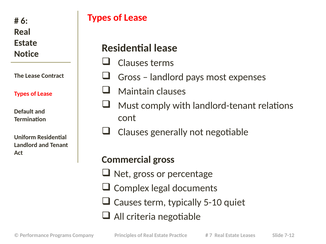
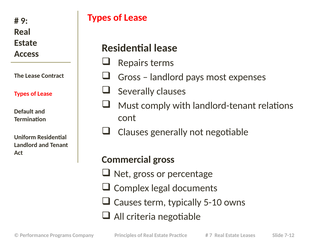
6: 6 -> 9
Notice: Notice -> Access
Clauses at (133, 63): Clauses -> Repairs
Maintain: Maintain -> Severally
quiet: quiet -> owns
